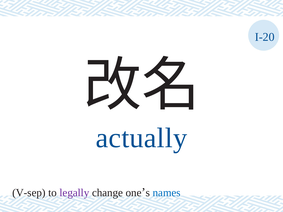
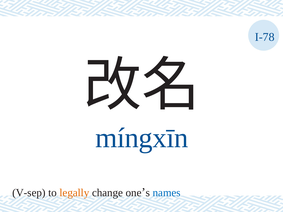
I-20: I-20 -> I-78
actually: actually -> míngxīn
legally colour: purple -> orange
